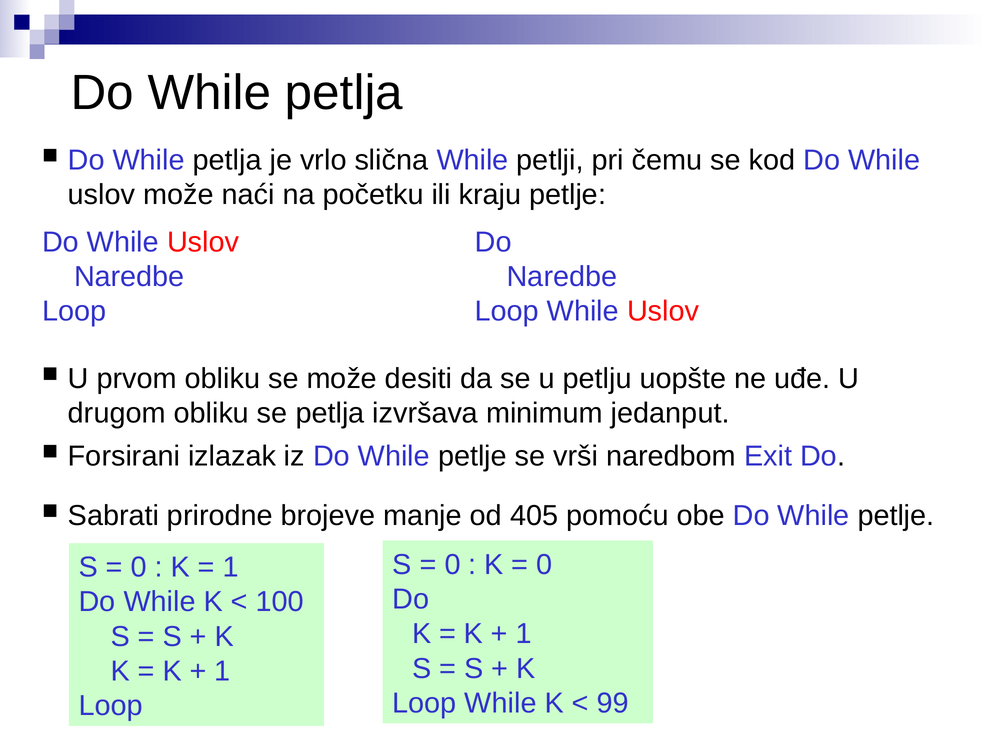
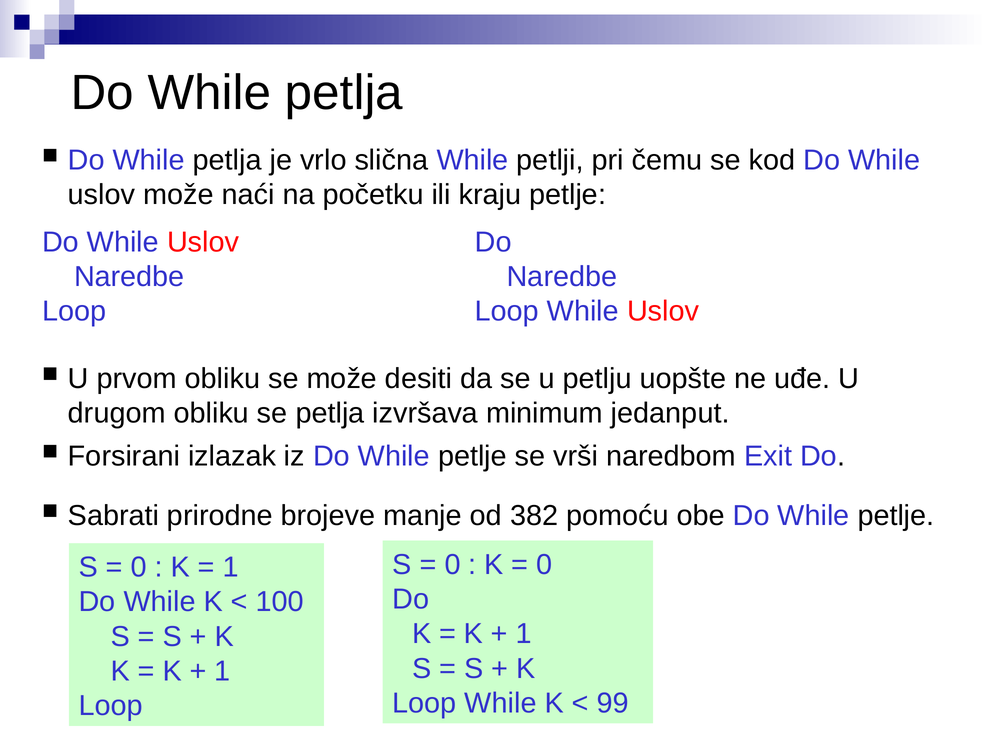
405: 405 -> 382
